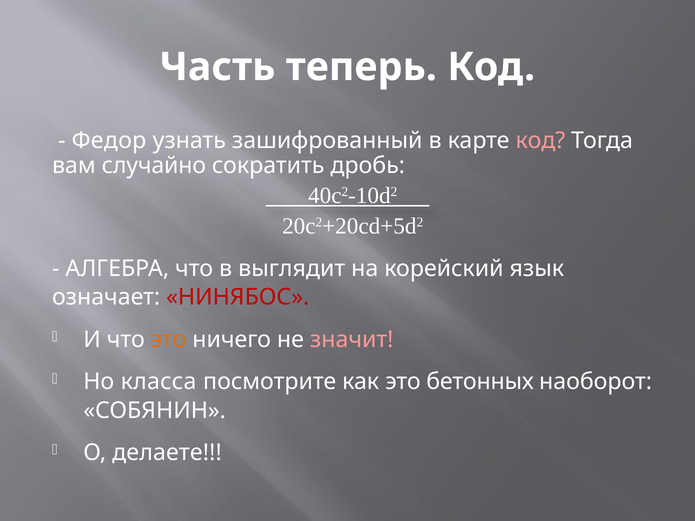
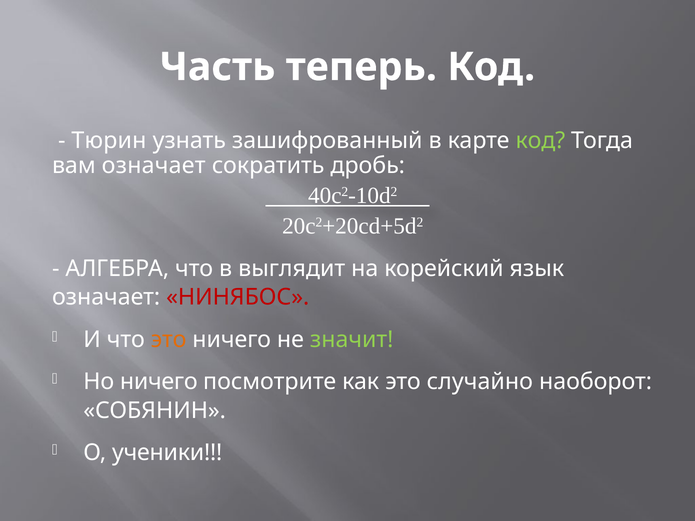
Федор: Федор -> Тюрин
код at (540, 141) colour: pink -> light green
вам случайно: случайно -> означает
значит colour: pink -> light green
Но класса: класса -> ничего
бетонных: бетонных -> случайно
делаете: делаете -> ученики
